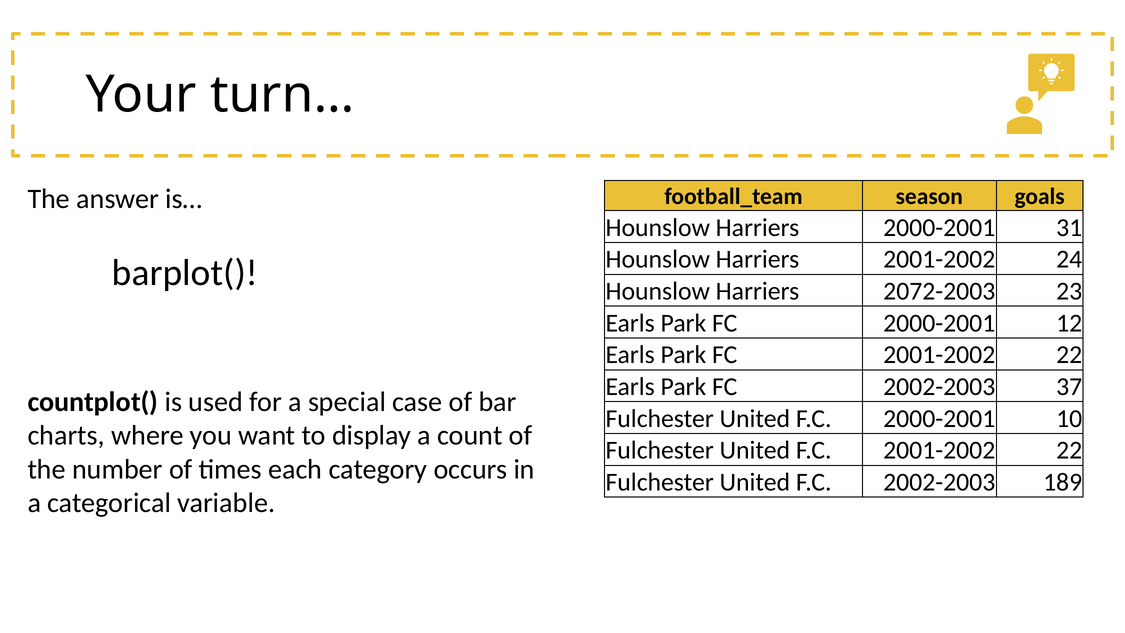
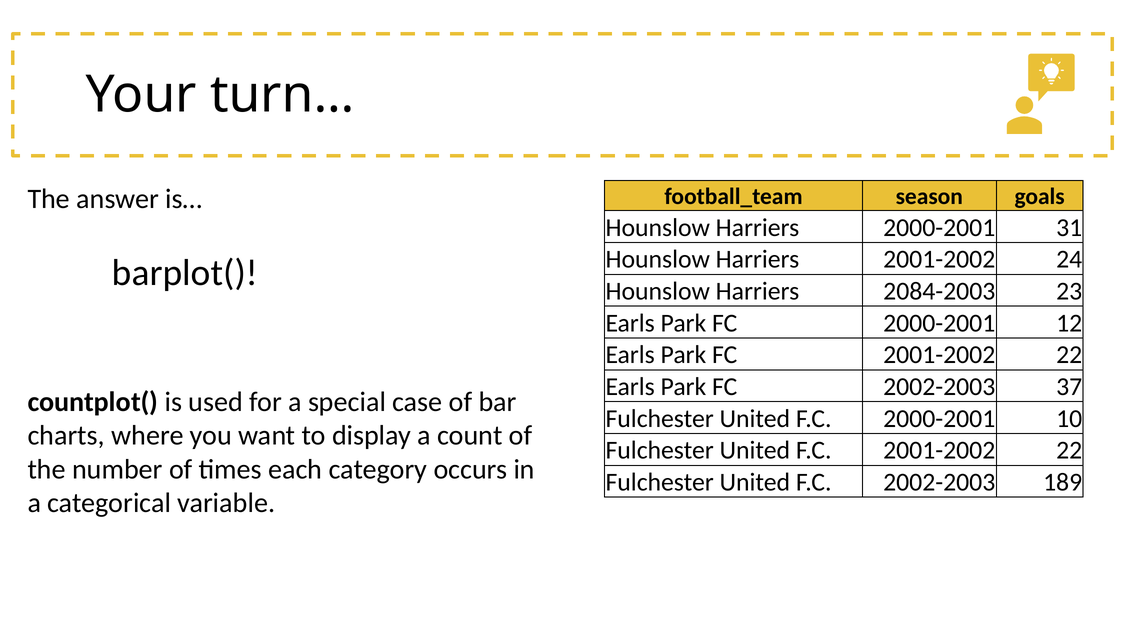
2072-2003: 2072-2003 -> 2084-2003
